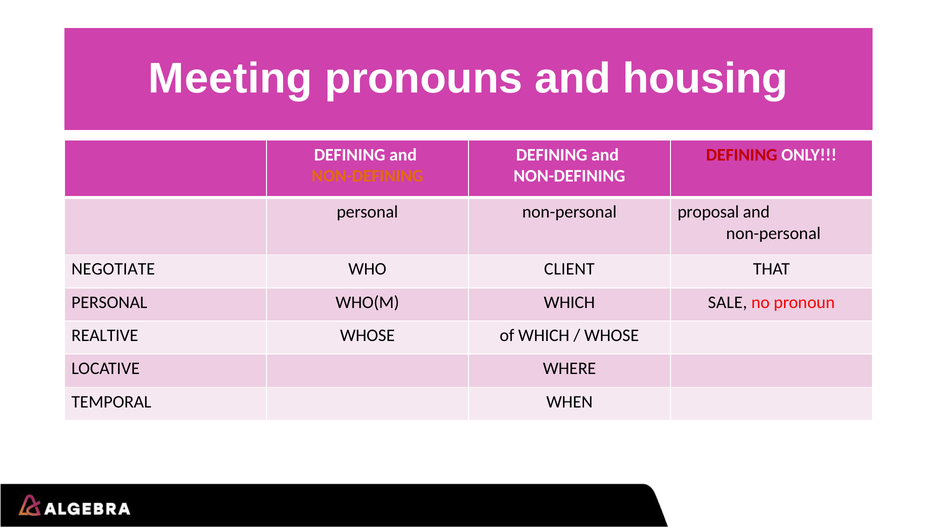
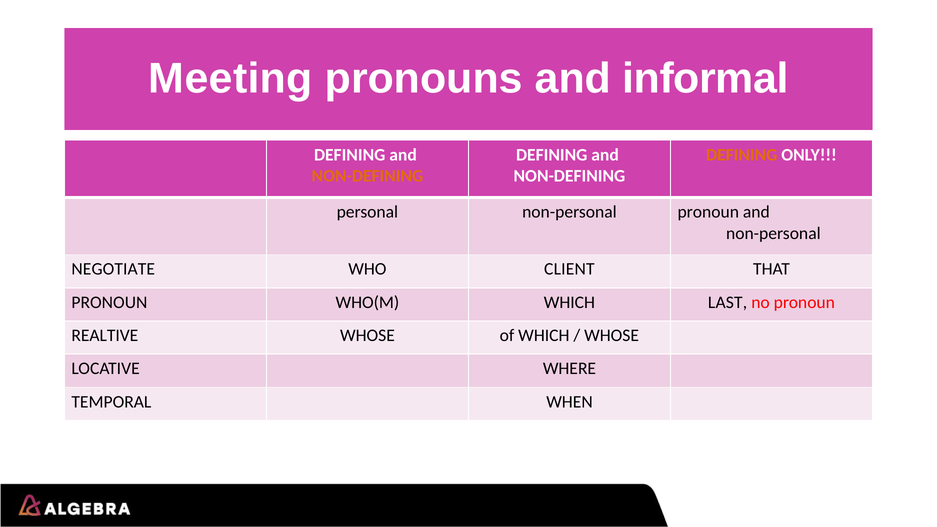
housing: housing -> informal
DEFINING at (742, 155) colour: red -> orange
non-personal proposal: proposal -> pronoun
PERSONAL at (109, 302): PERSONAL -> PRONOUN
SALE: SALE -> LAST
